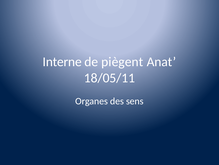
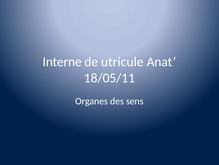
piègent: piègent -> utricule
